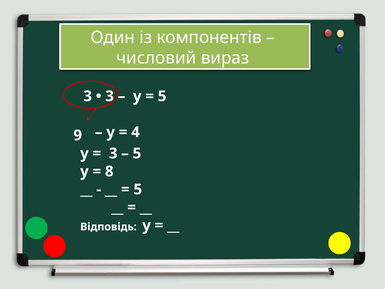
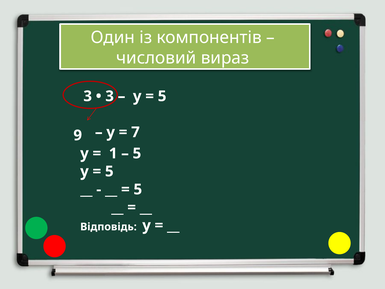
4: 4 -> 7
3 at (113, 153): 3 -> 1
8 at (109, 171): 8 -> 5
